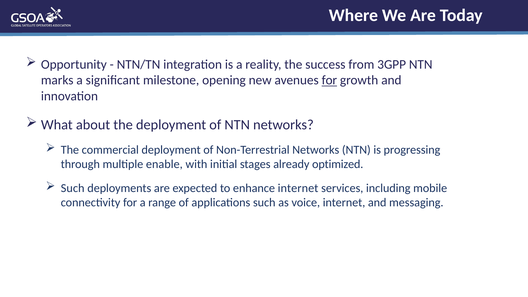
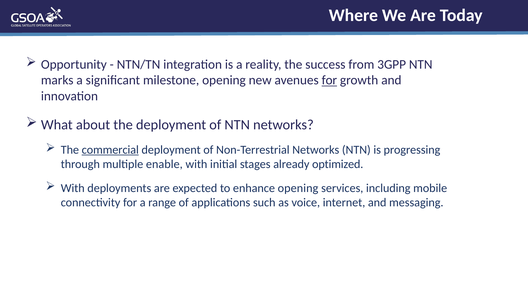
commercial underline: none -> present
Such at (73, 188): Such -> With
enhance internet: internet -> opening
